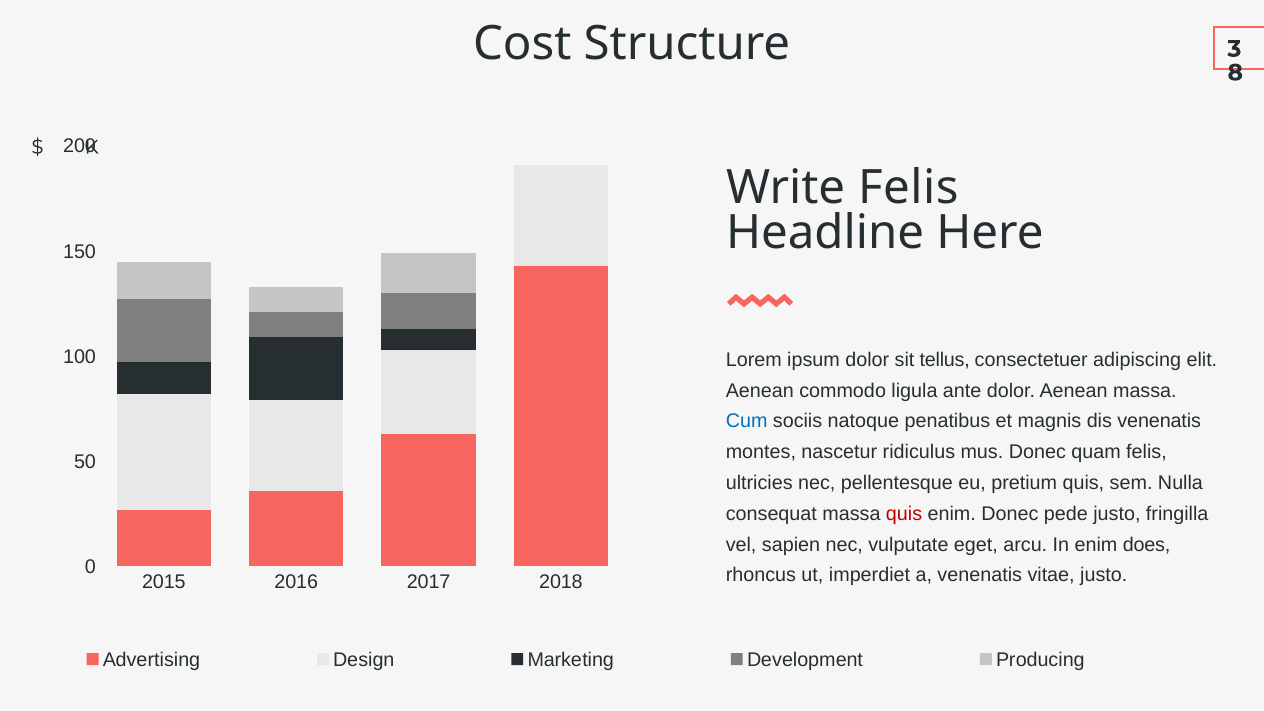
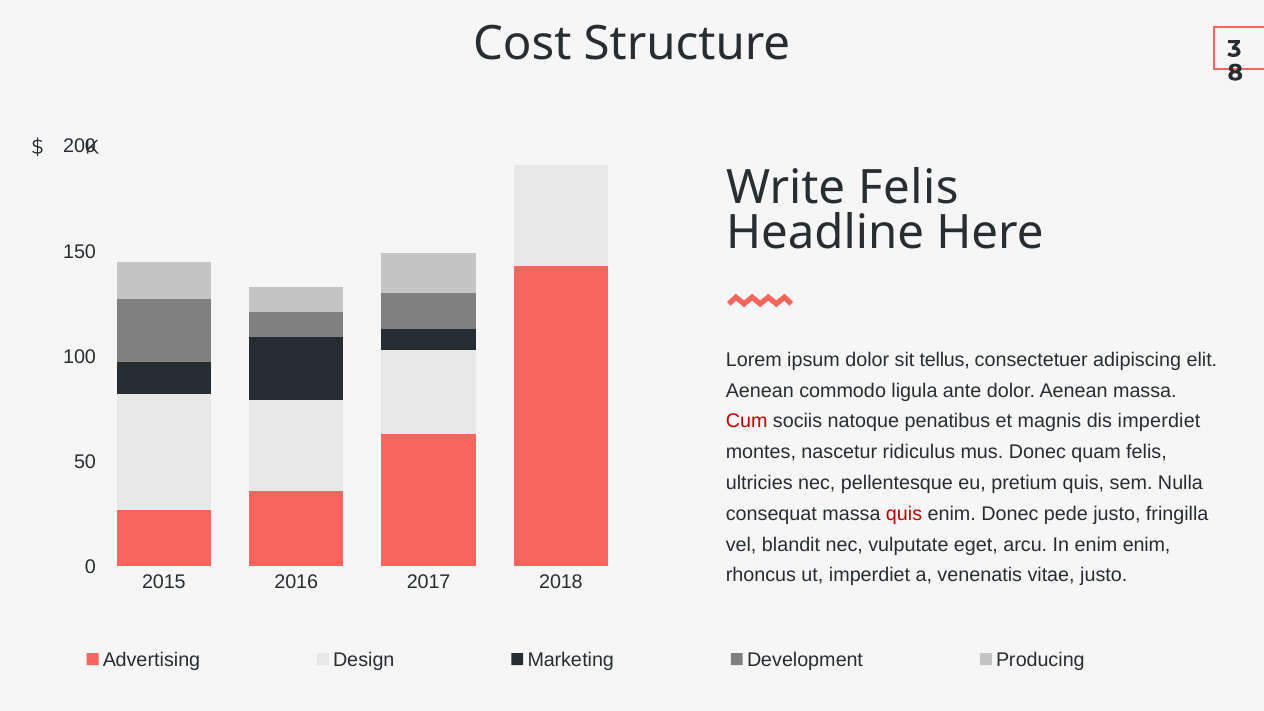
Cum colour: blue -> red
dis venenatis: venenatis -> imperdiet
sapien: sapien -> blandit
enim does: does -> enim
